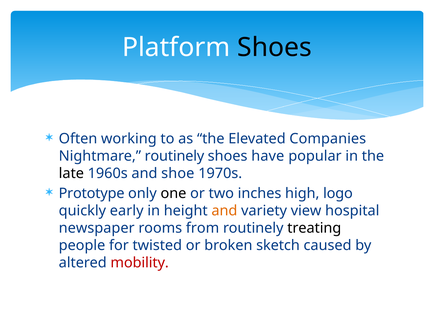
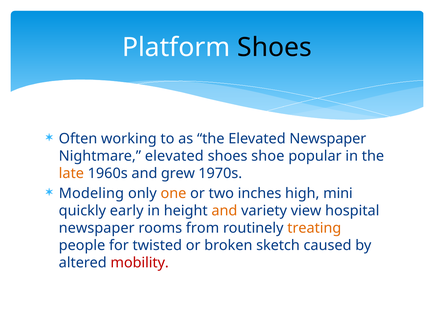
Elevated Companies: Companies -> Newspaper
Nightmare routinely: routinely -> elevated
have: have -> shoe
late colour: black -> orange
shoe: shoe -> grew
Prototype: Prototype -> Modeling
one colour: black -> orange
logo: logo -> mini
treating colour: black -> orange
